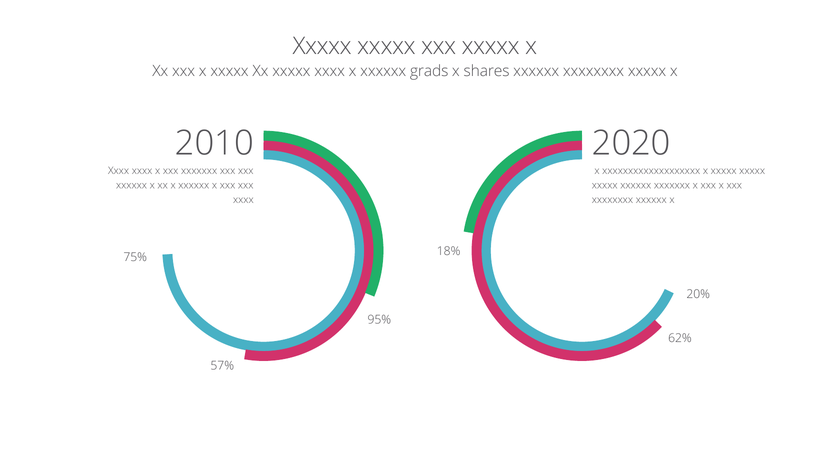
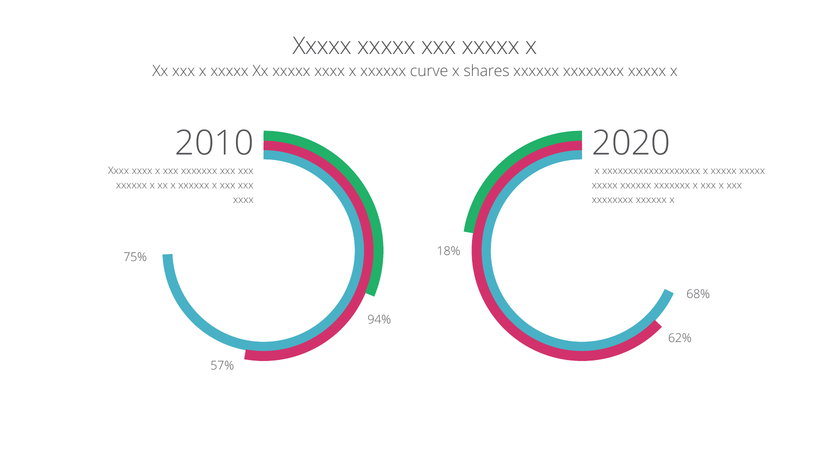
grads: grads -> curve
20%: 20% -> 68%
95%: 95% -> 94%
